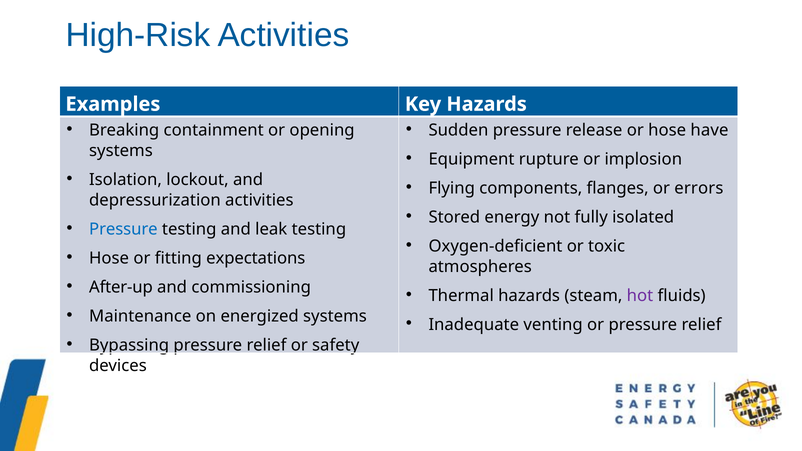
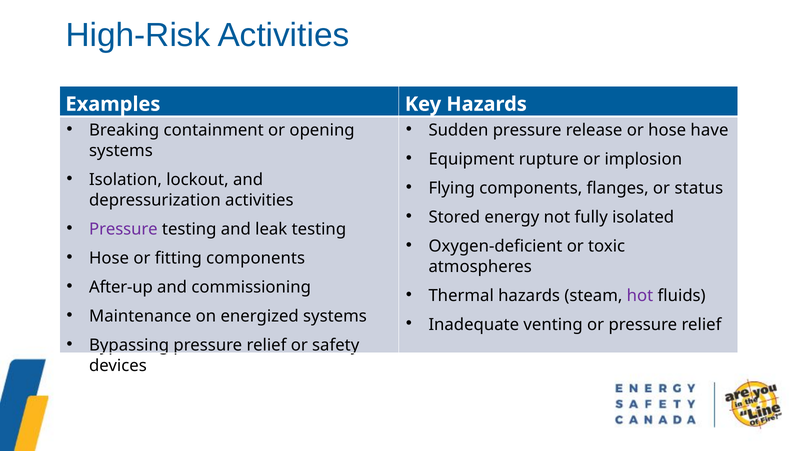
errors: errors -> status
Pressure at (123, 229) colour: blue -> purple
fitting expectations: expectations -> components
